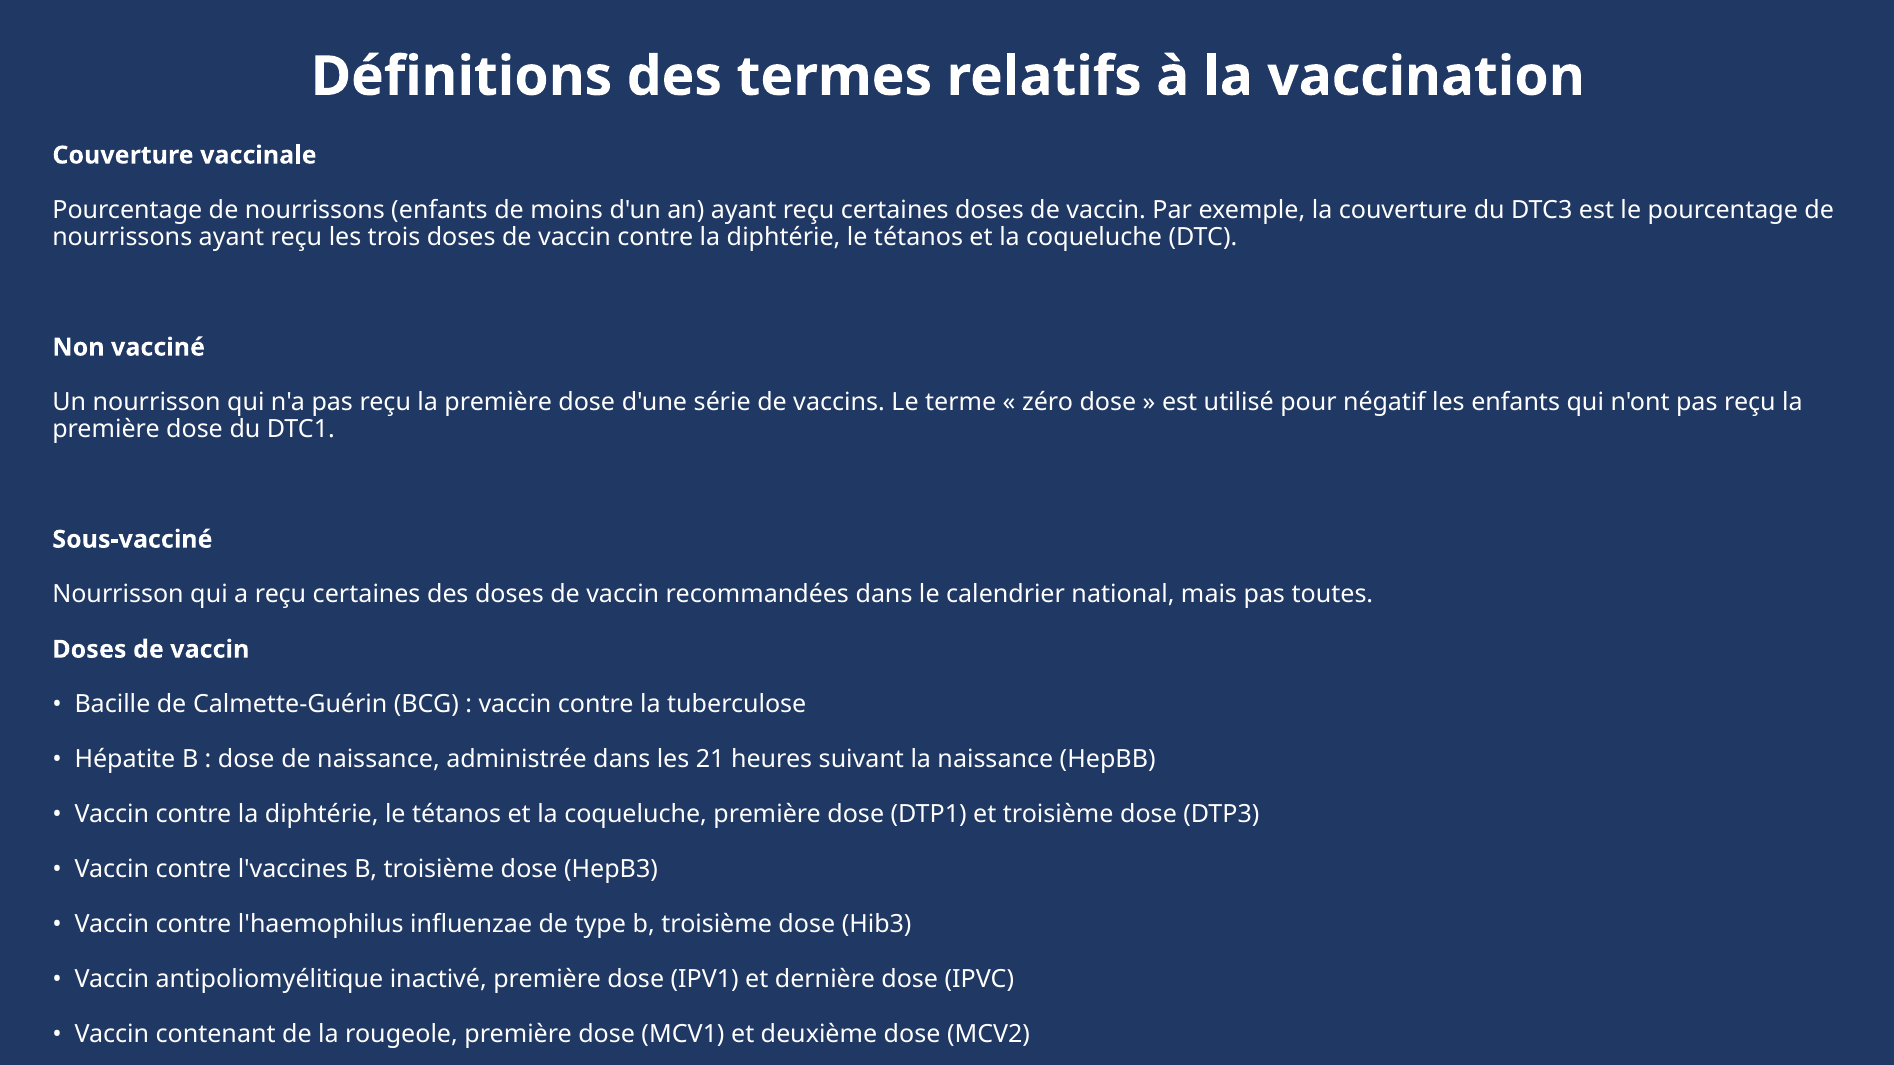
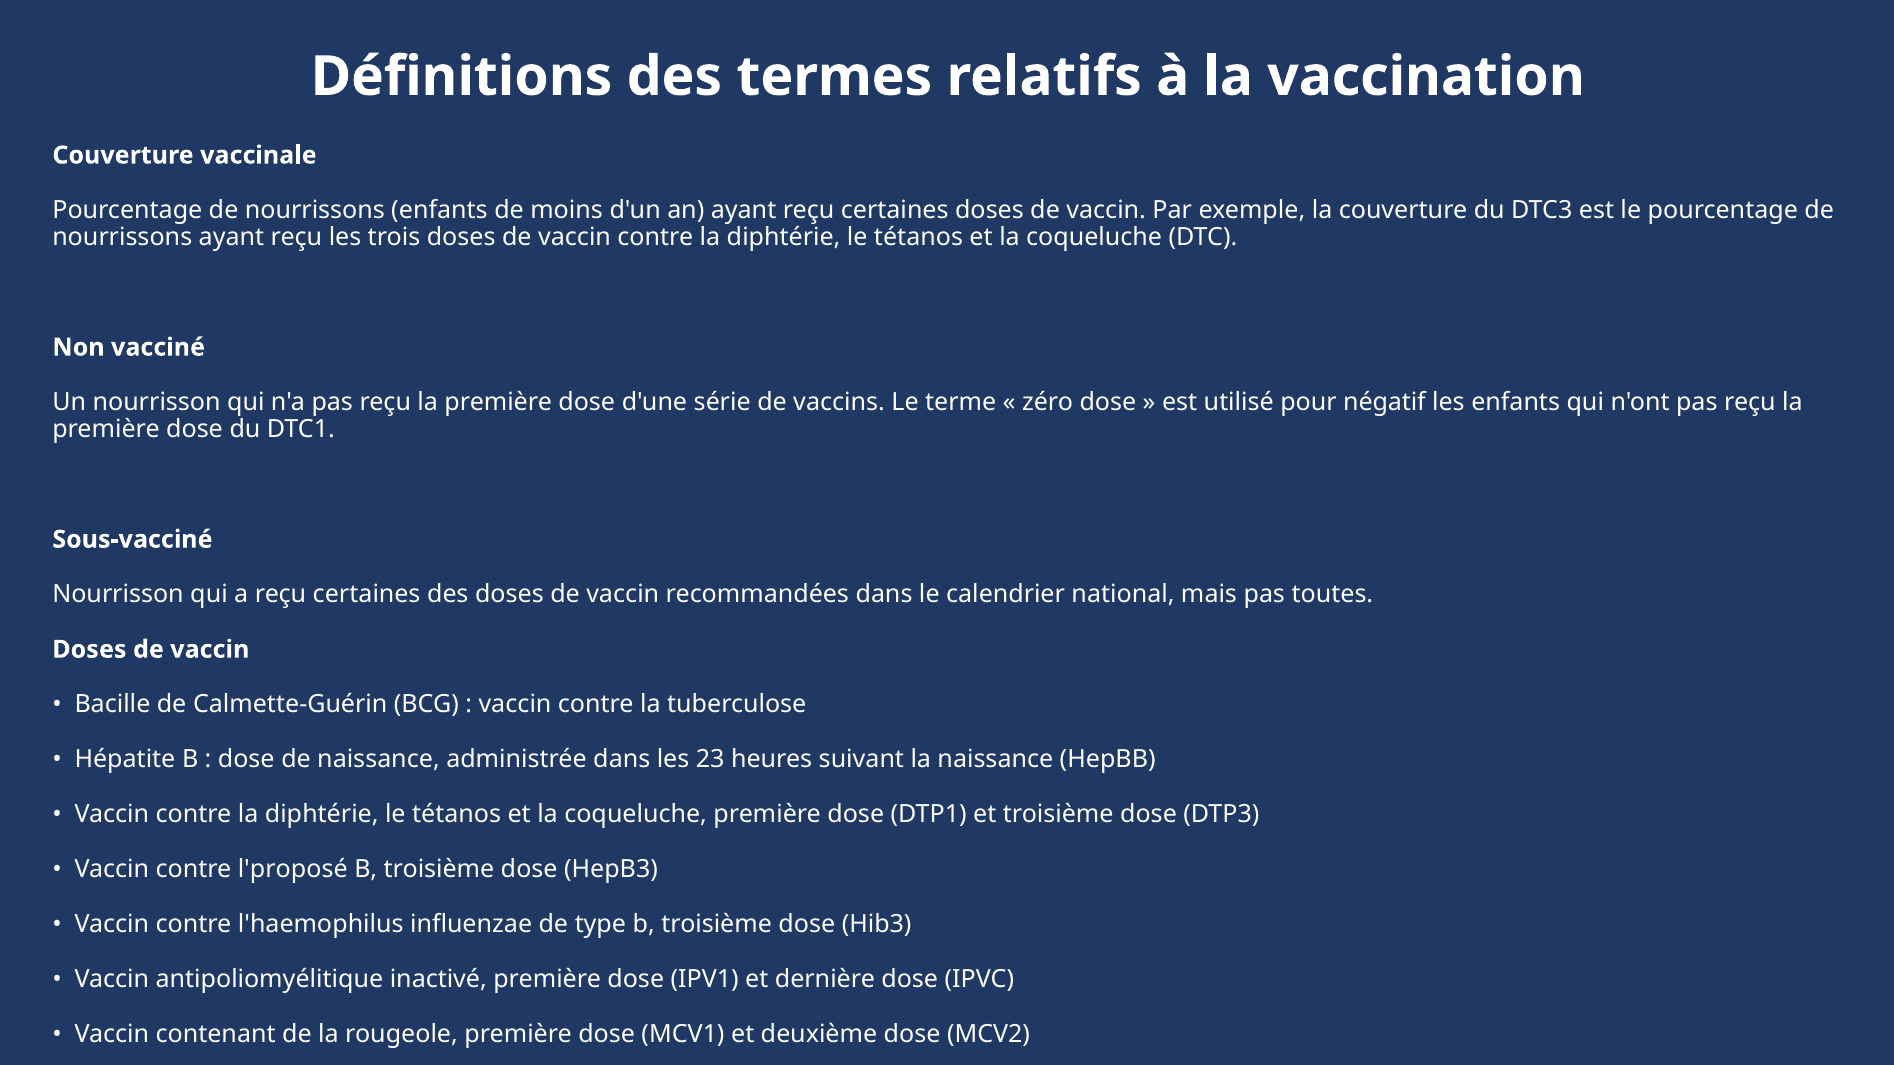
21: 21 -> 23
l'vaccines: l'vaccines -> l'proposé
